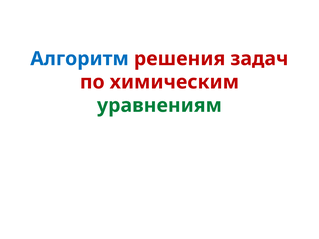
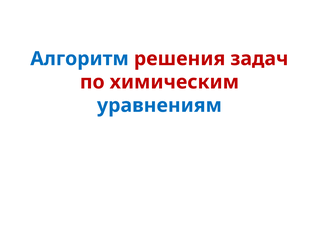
уравнениям colour: green -> blue
